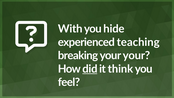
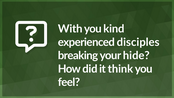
hide: hide -> kind
teaching: teaching -> disciples
your your: your -> hide
did underline: present -> none
